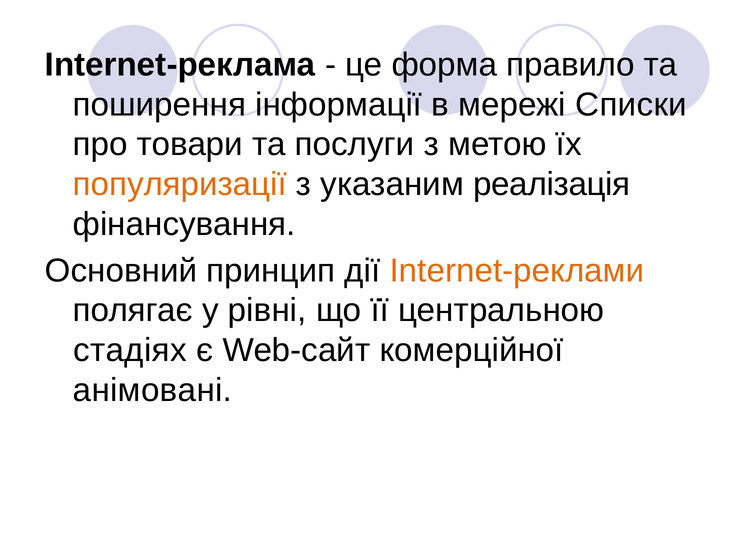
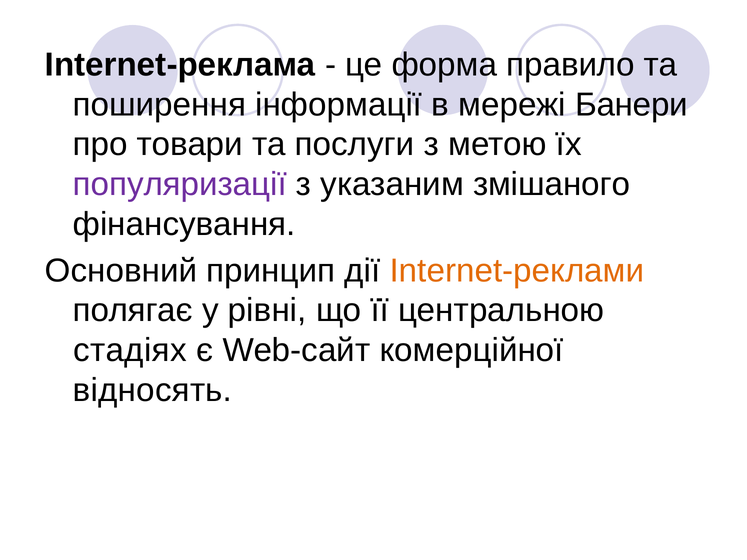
Списки: Списки -> Банери
популяризації colour: orange -> purple
реалізація: реалізація -> змішаного
анімовані: анімовані -> відносять
